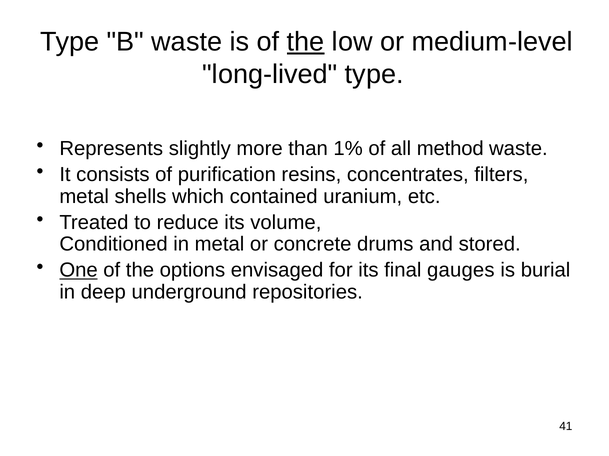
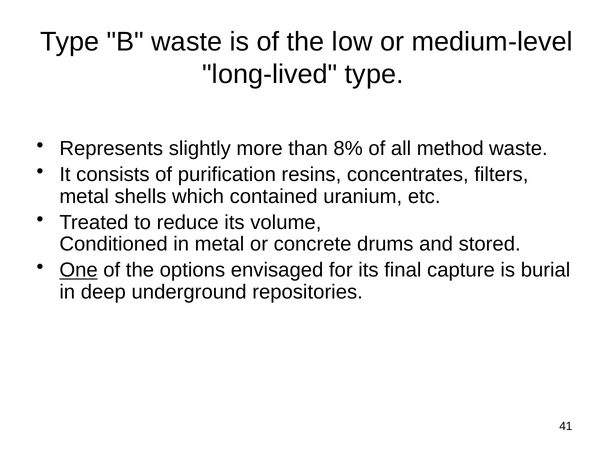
the at (306, 42) underline: present -> none
1%: 1% -> 8%
gauges: gauges -> capture
